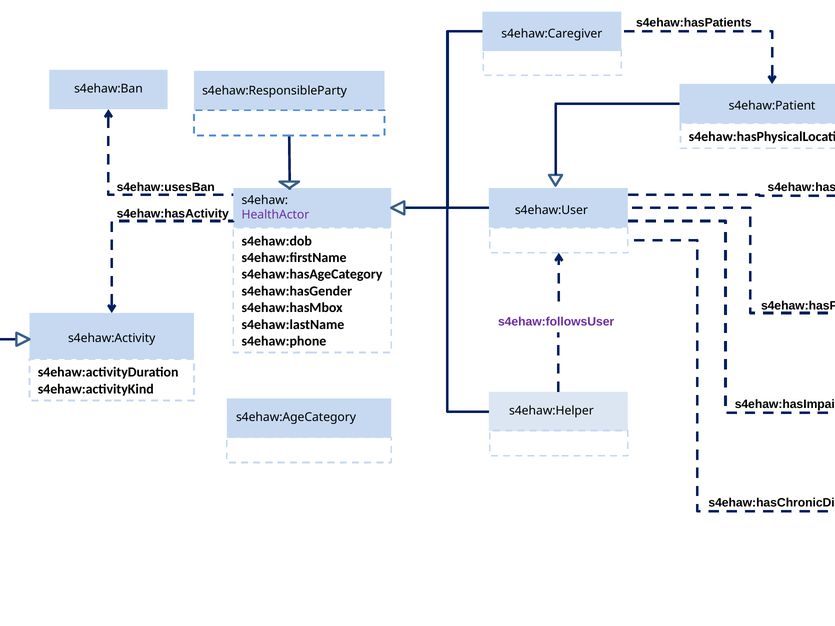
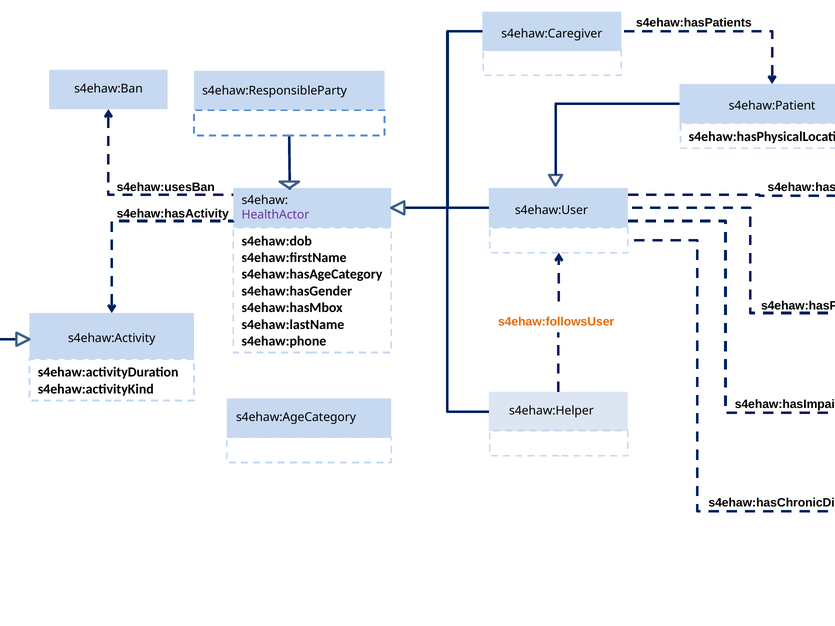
s4ehaw:followsUser colour: purple -> orange
